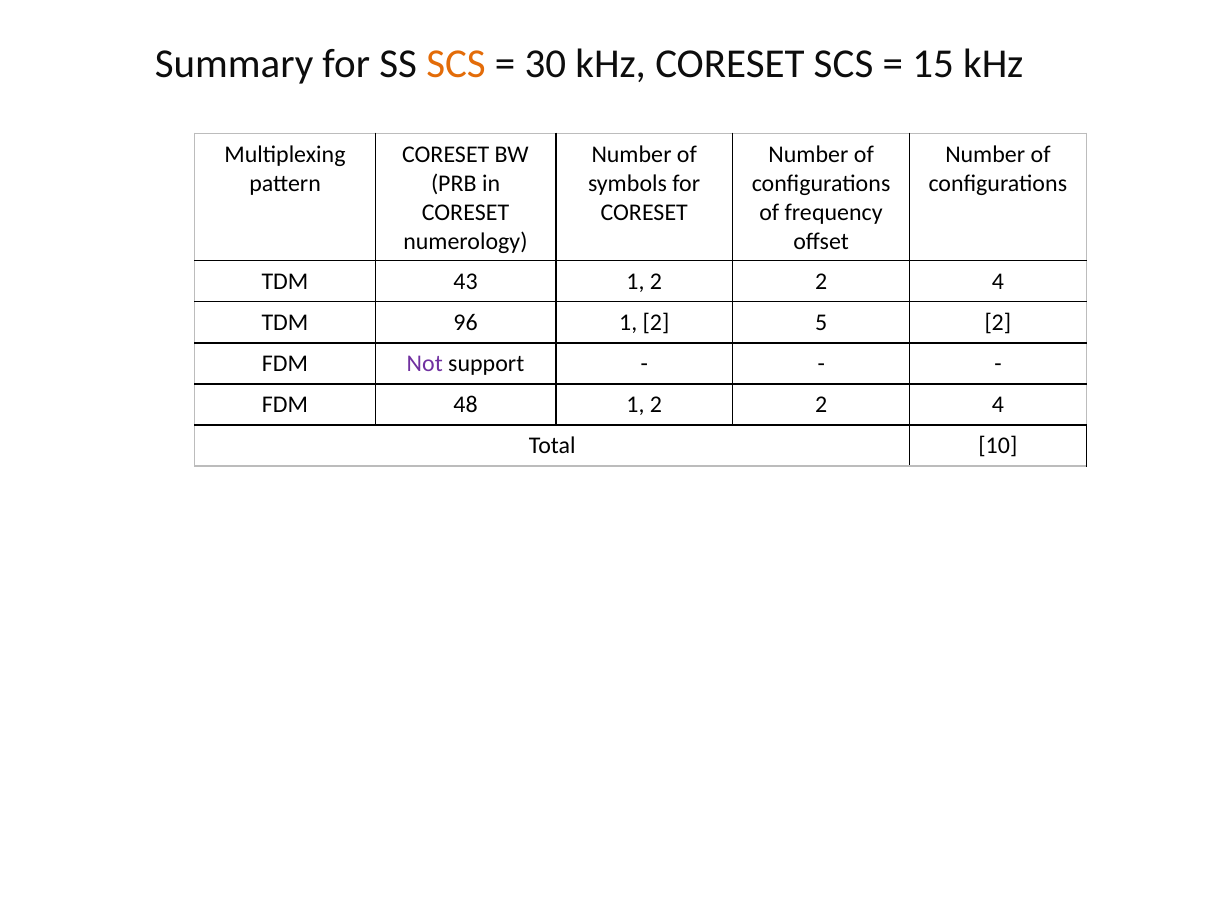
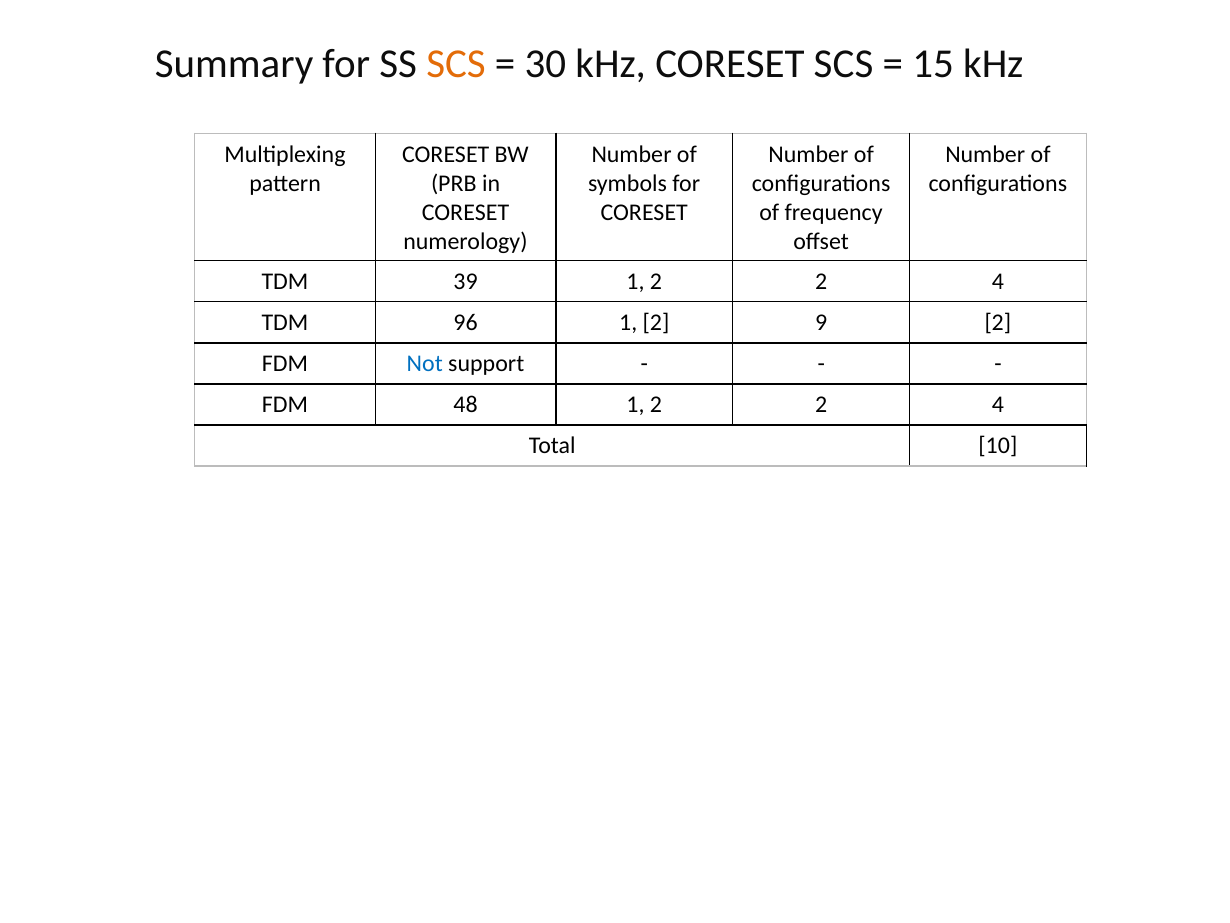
43: 43 -> 39
5: 5 -> 9
Not colour: purple -> blue
